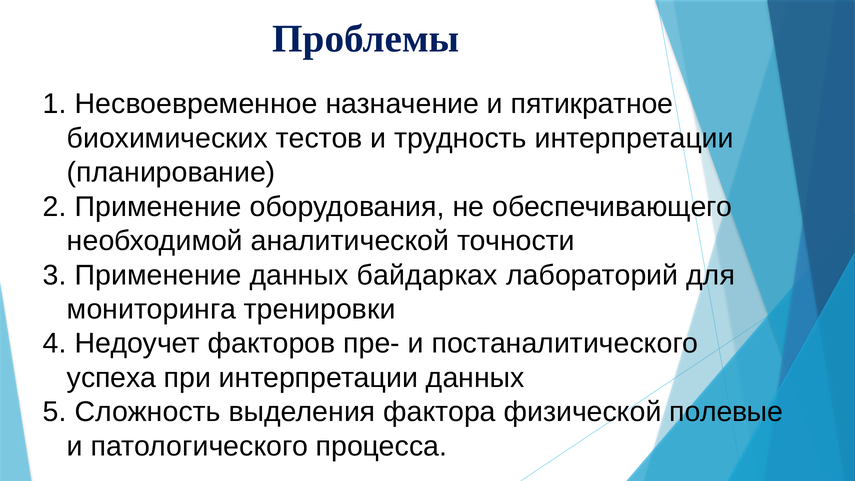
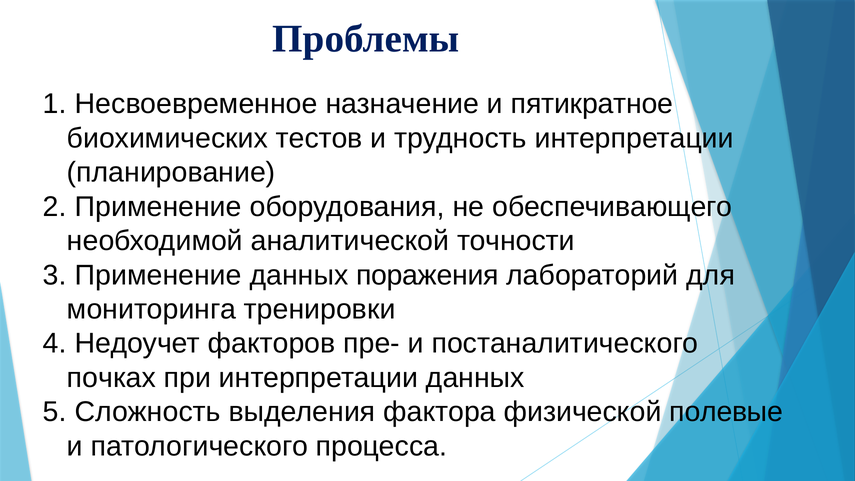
байдарках: байдарках -> поражения
успеха: успеха -> почках
